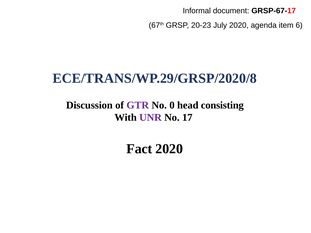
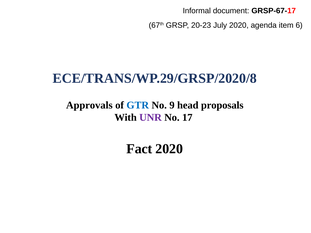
Discussion: Discussion -> Approvals
GTR colour: purple -> blue
0: 0 -> 9
consisting: consisting -> proposals
